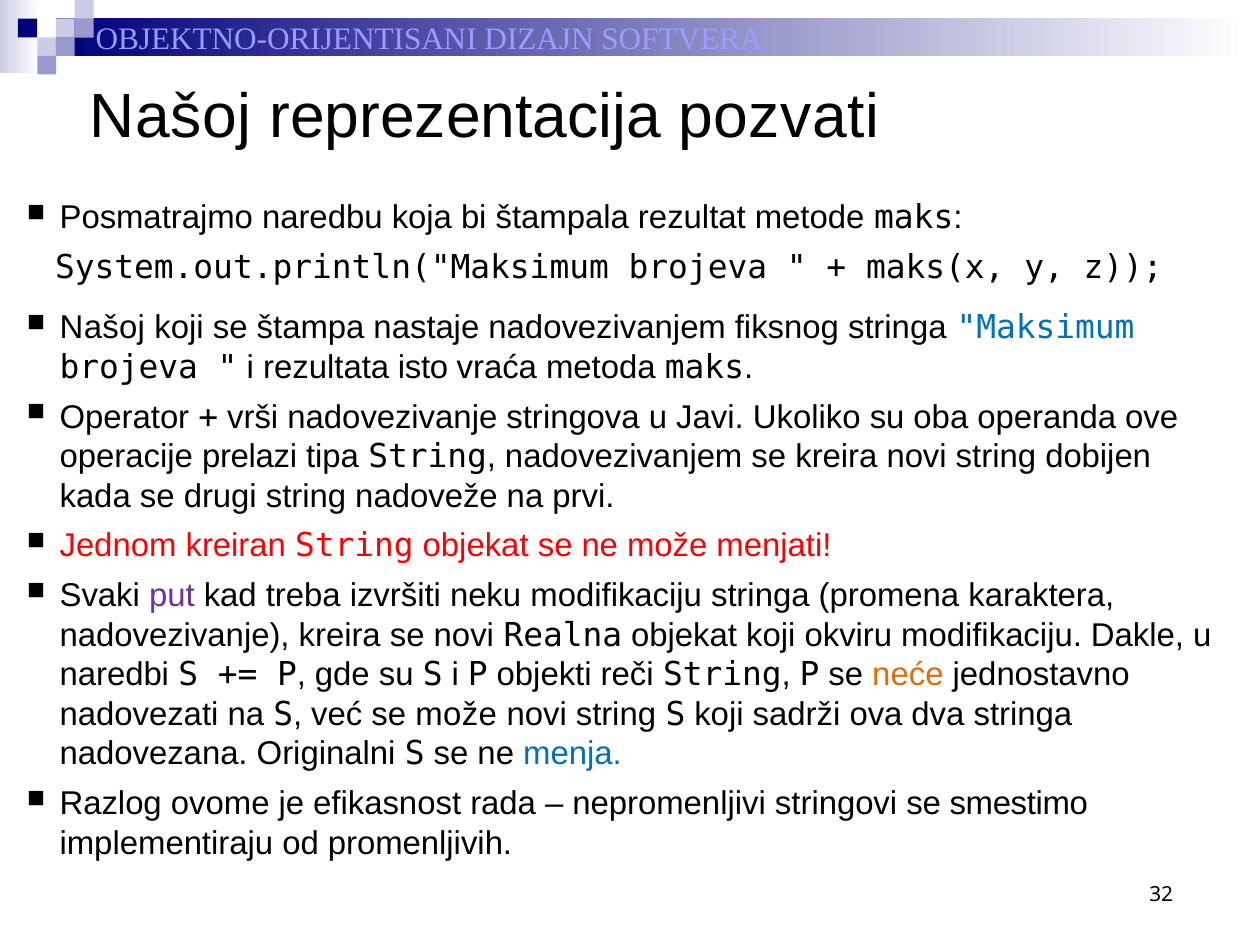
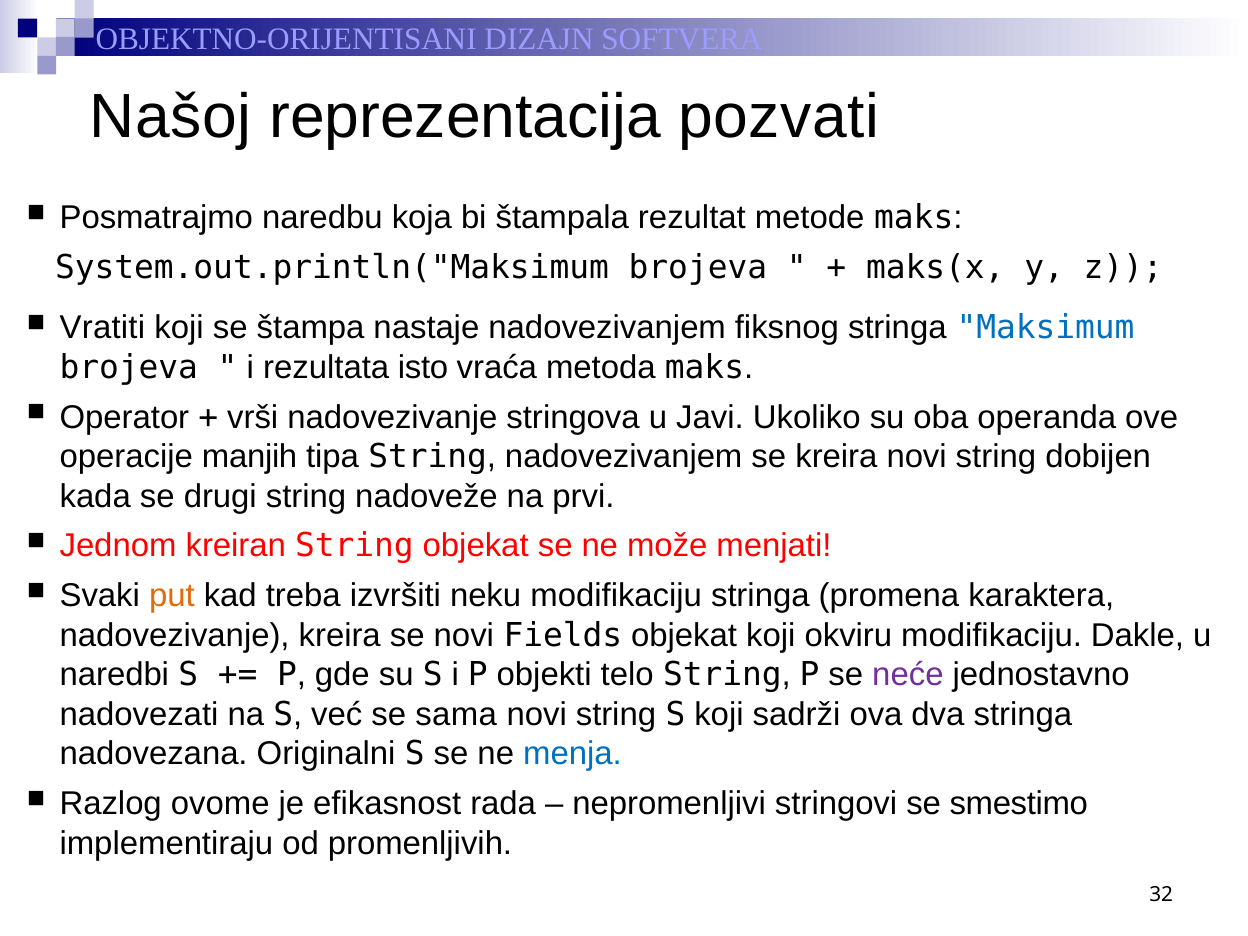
Našoj at (102, 328): Našoj -> Vratiti
prelazi: prelazi -> manjih
put colour: purple -> orange
Realna: Realna -> Fields
reči: reči -> telo
neće colour: orange -> purple
se može: može -> sama
